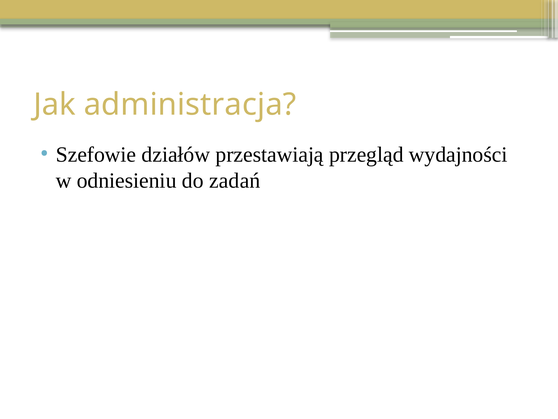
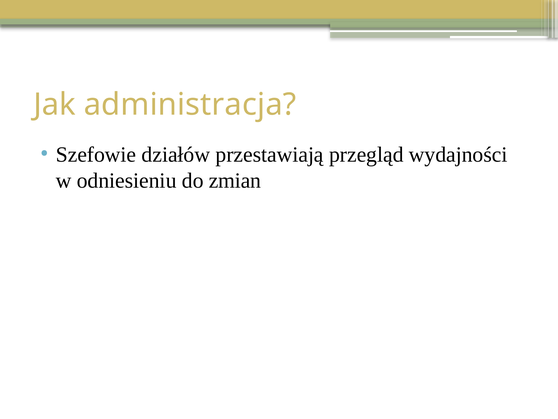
zadań: zadań -> zmian
